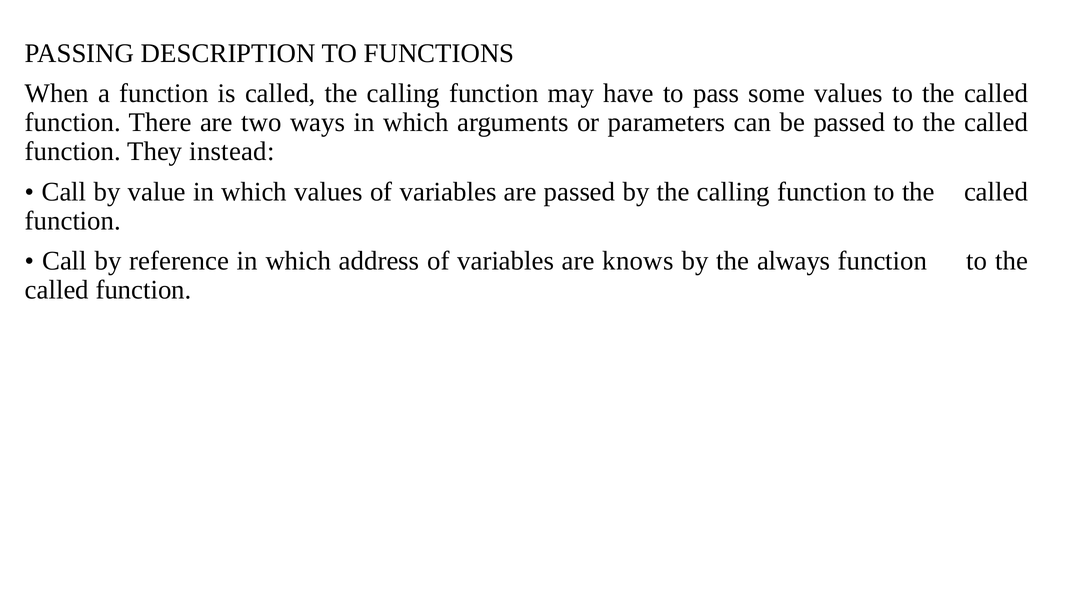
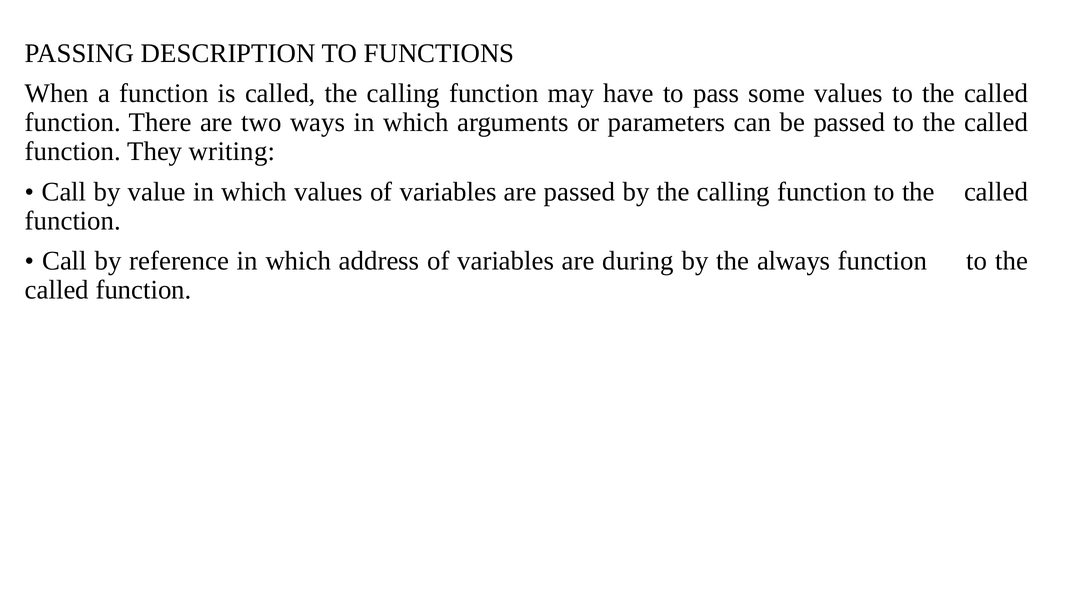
instead: instead -> writing
knows: knows -> during
